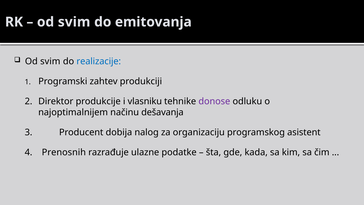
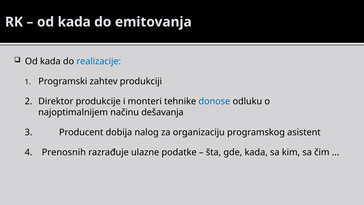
svim at (74, 22): svim -> kada
svim at (50, 61): svim -> kada
vlasniku: vlasniku -> monteri
donose colour: purple -> blue
